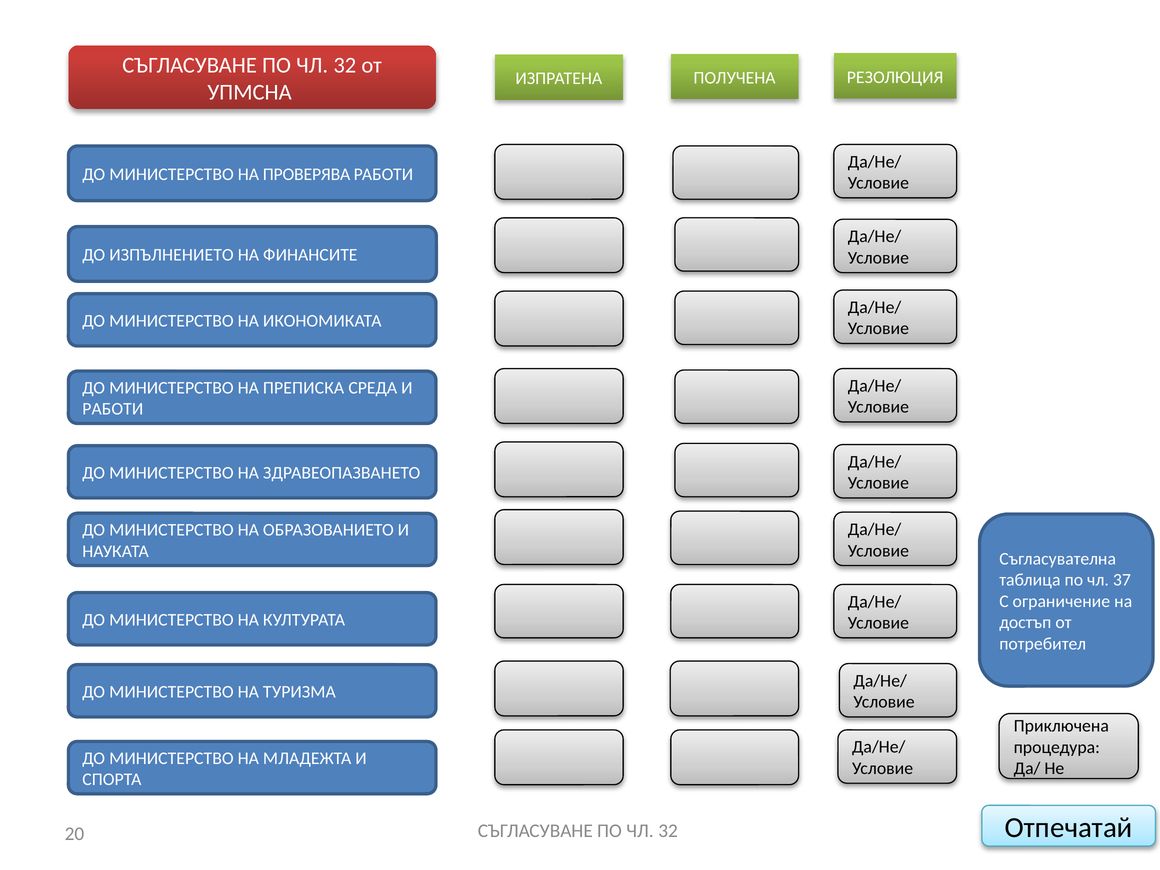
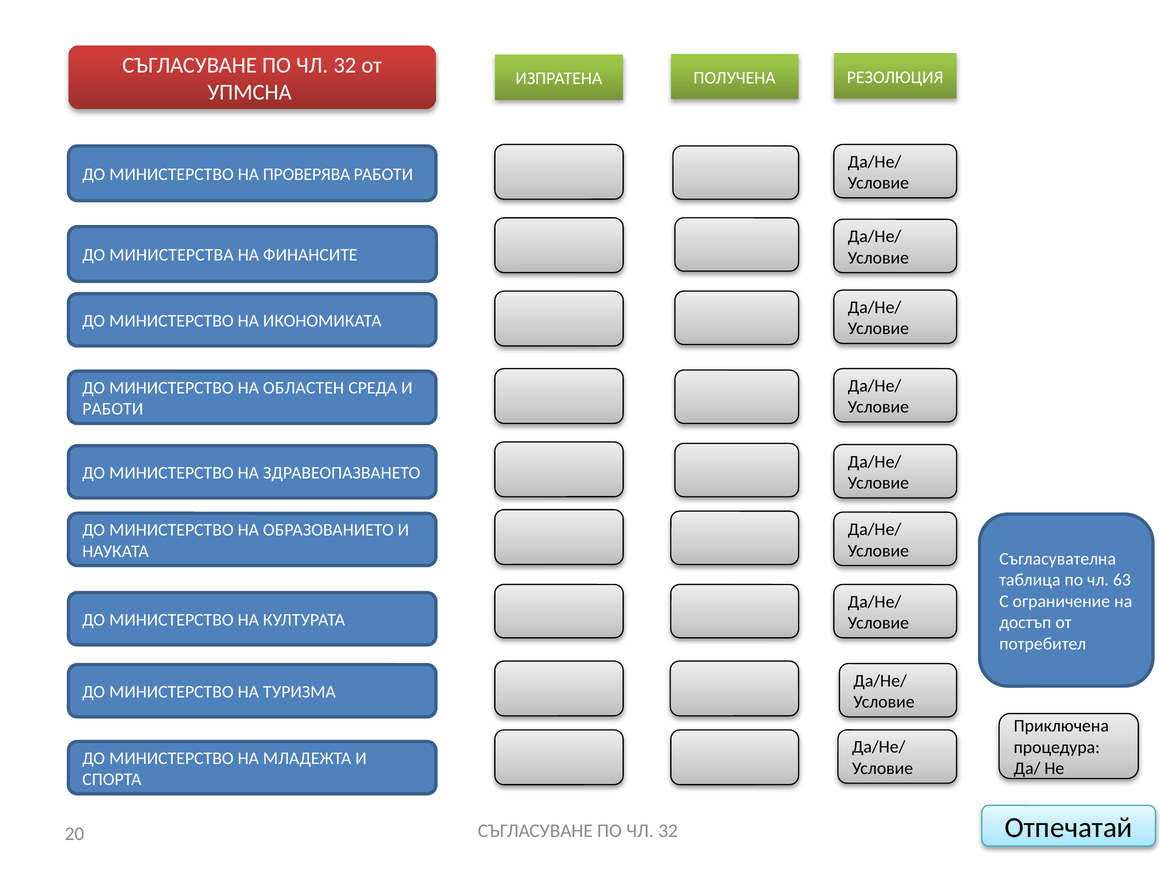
ИЗПЪЛНЕНИЕТО: ИЗПЪЛНЕНИЕТО -> МИНИСТЕРСТВА
ПРЕПИСКА: ПРЕПИСКА -> ОБЛАСТЕН
37: 37 -> 63
